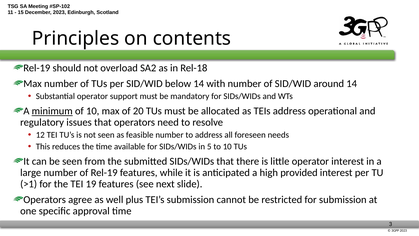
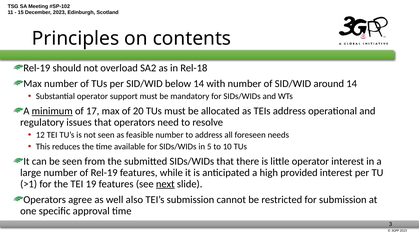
of 10: 10 -> 17
next underline: none -> present
plus: plus -> also
